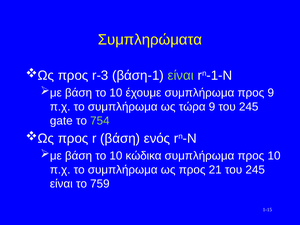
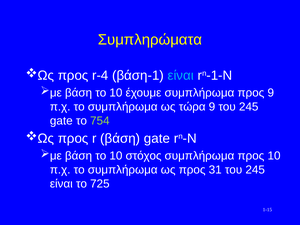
r-3: r-3 -> r-4
είναι at (181, 75) colour: light green -> light blue
βάση ενός: ενός -> gate
κώδικα: κώδικα -> στόχος
21: 21 -> 31
759: 759 -> 725
